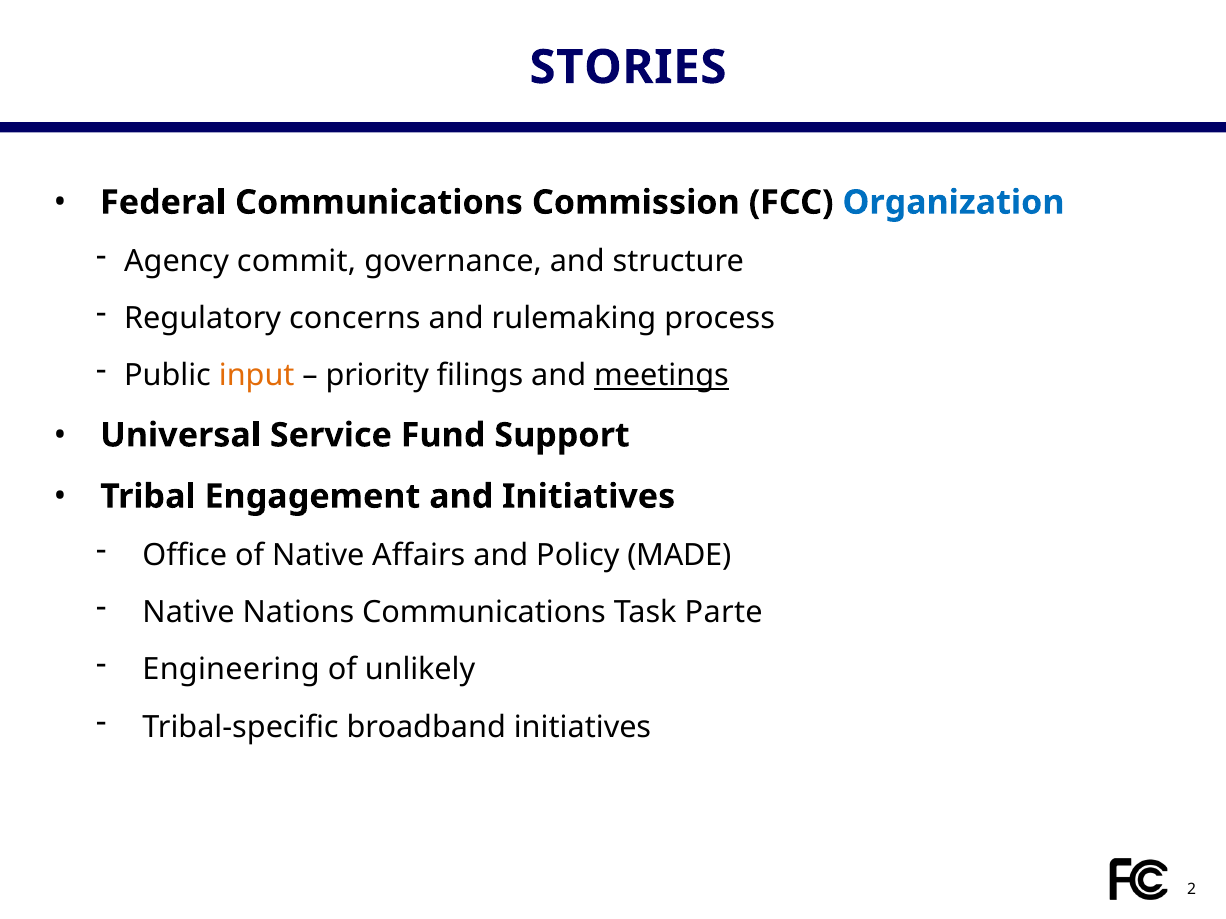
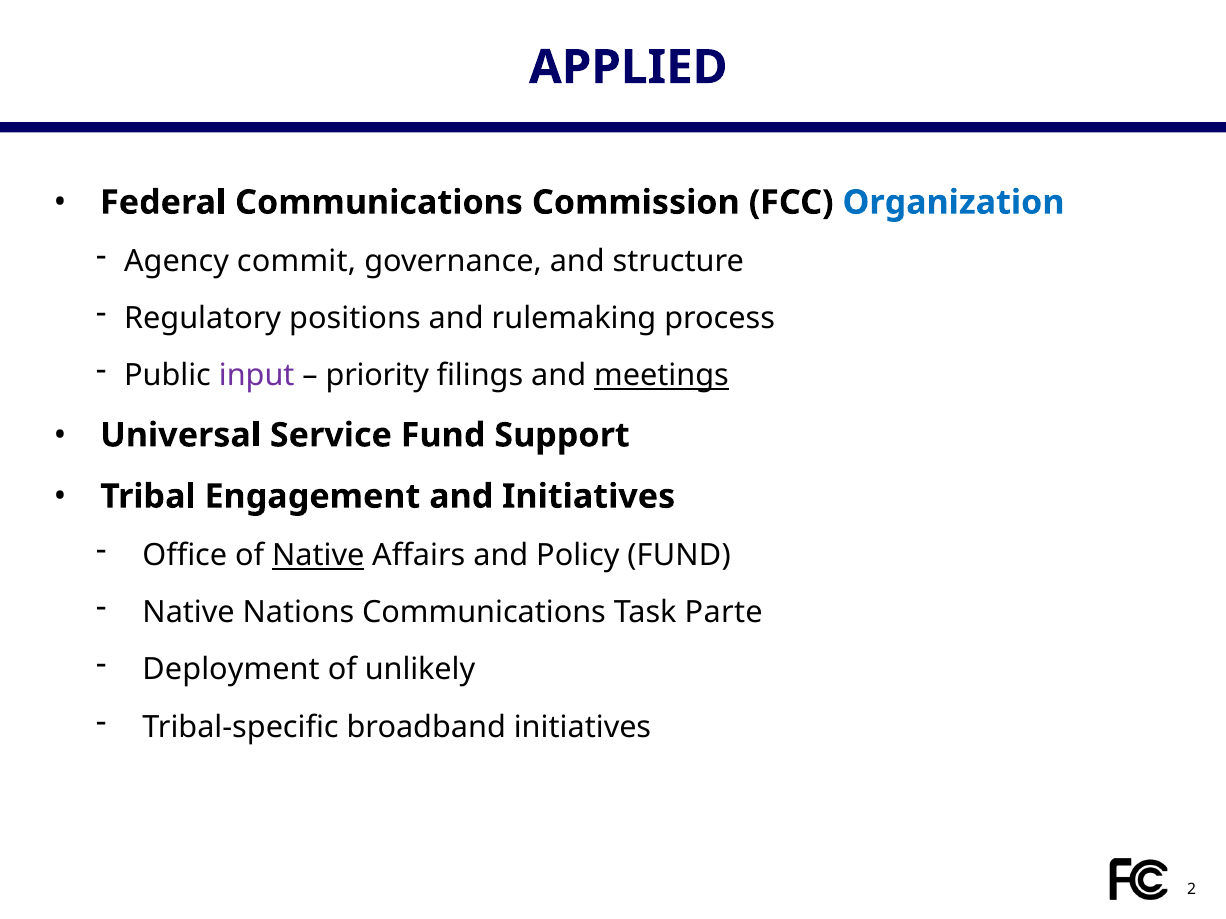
STORIES: STORIES -> APPLIED
concerns: concerns -> positions
input colour: orange -> purple
Native at (318, 556) underline: none -> present
Policy MADE: MADE -> FUND
Engineering: Engineering -> Deployment
